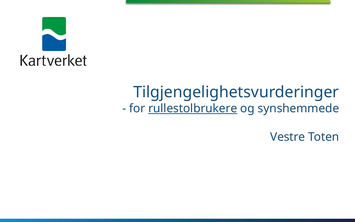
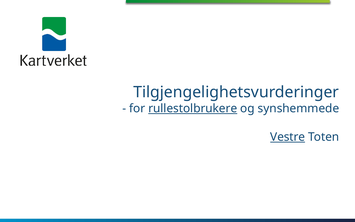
Vestre underline: none -> present
